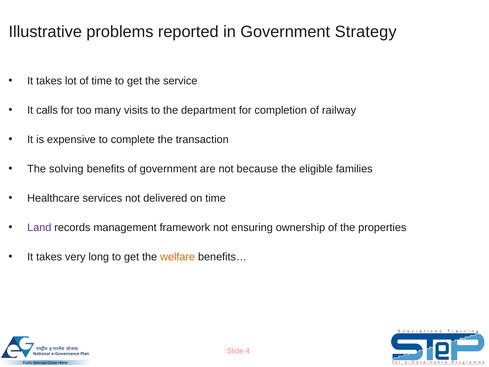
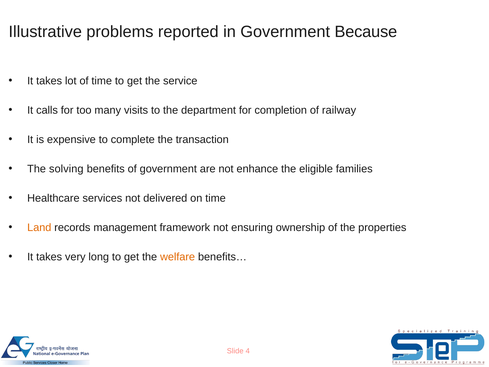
Strategy: Strategy -> Because
because: because -> enhance
Land colour: purple -> orange
